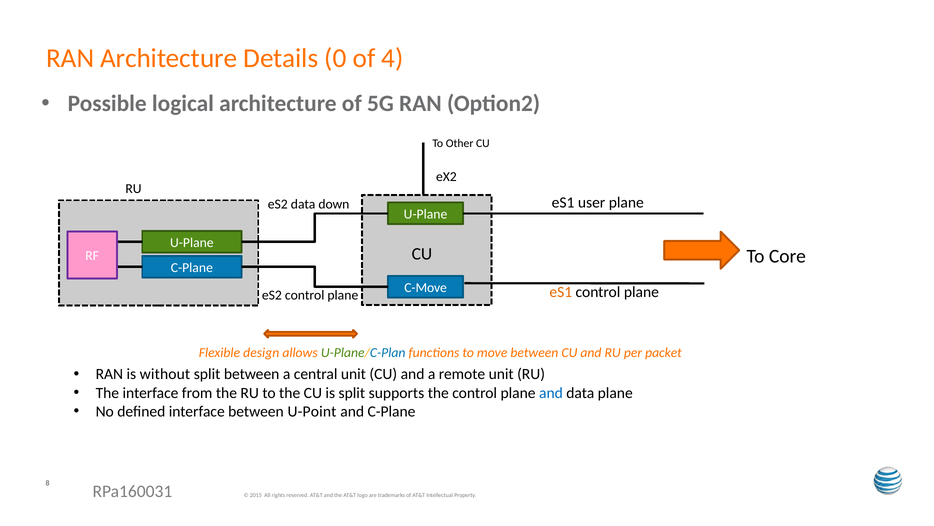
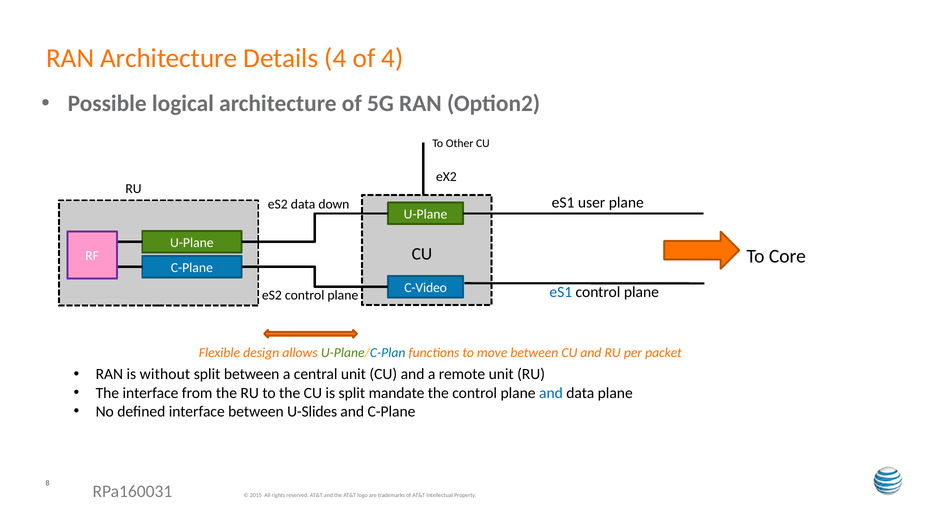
Details 0: 0 -> 4
C-Move: C-Move -> C-Video
eS1 at (561, 292) colour: orange -> blue
supports: supports -> mandate
U-Point: U-Point -> U-Slides
